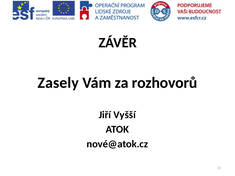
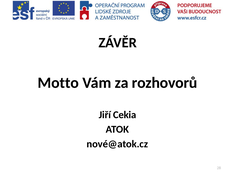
Zasely: Zasely -> Motto
Vyšší: Vyšší -> Cekia
